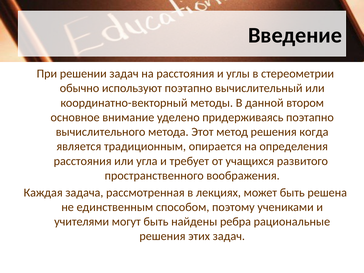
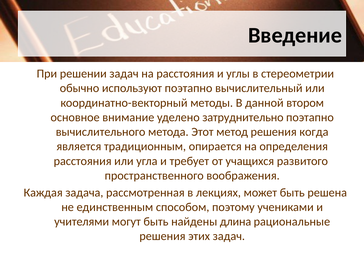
придерживаясь: придерживаясь -> затруднительно
ребра: ребра -> длина
